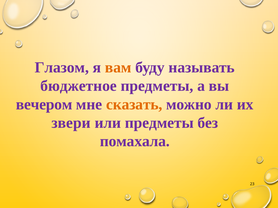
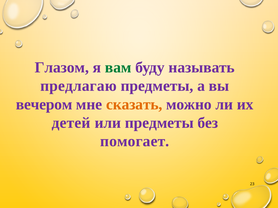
вам colour: orange -> green
бюджетное: бюджетное -> предлагаю
звери: звери -> детей
помахала: помахала -> помогает
